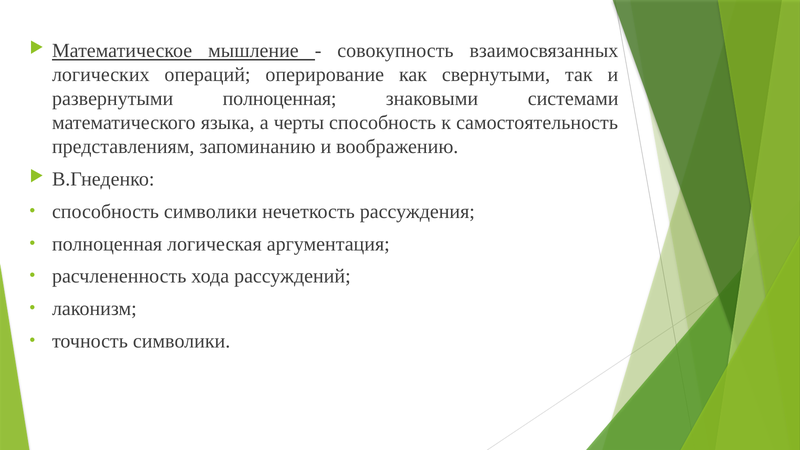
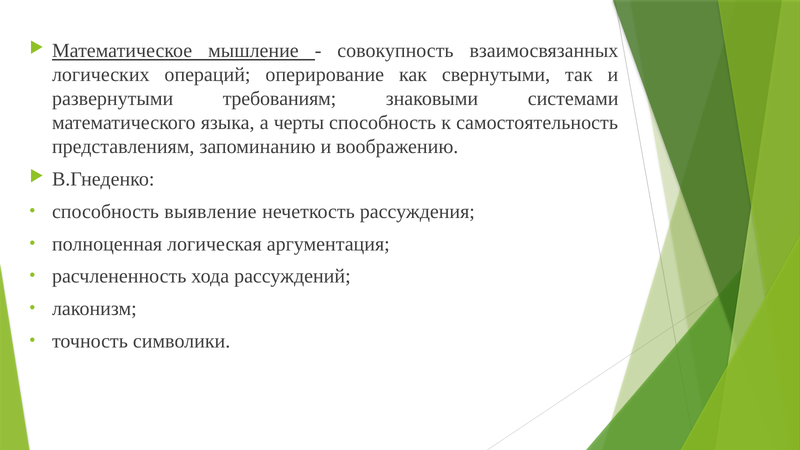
развернутыми полноценная: полноценная -> требованиям
способность символики: символики -> выявление
